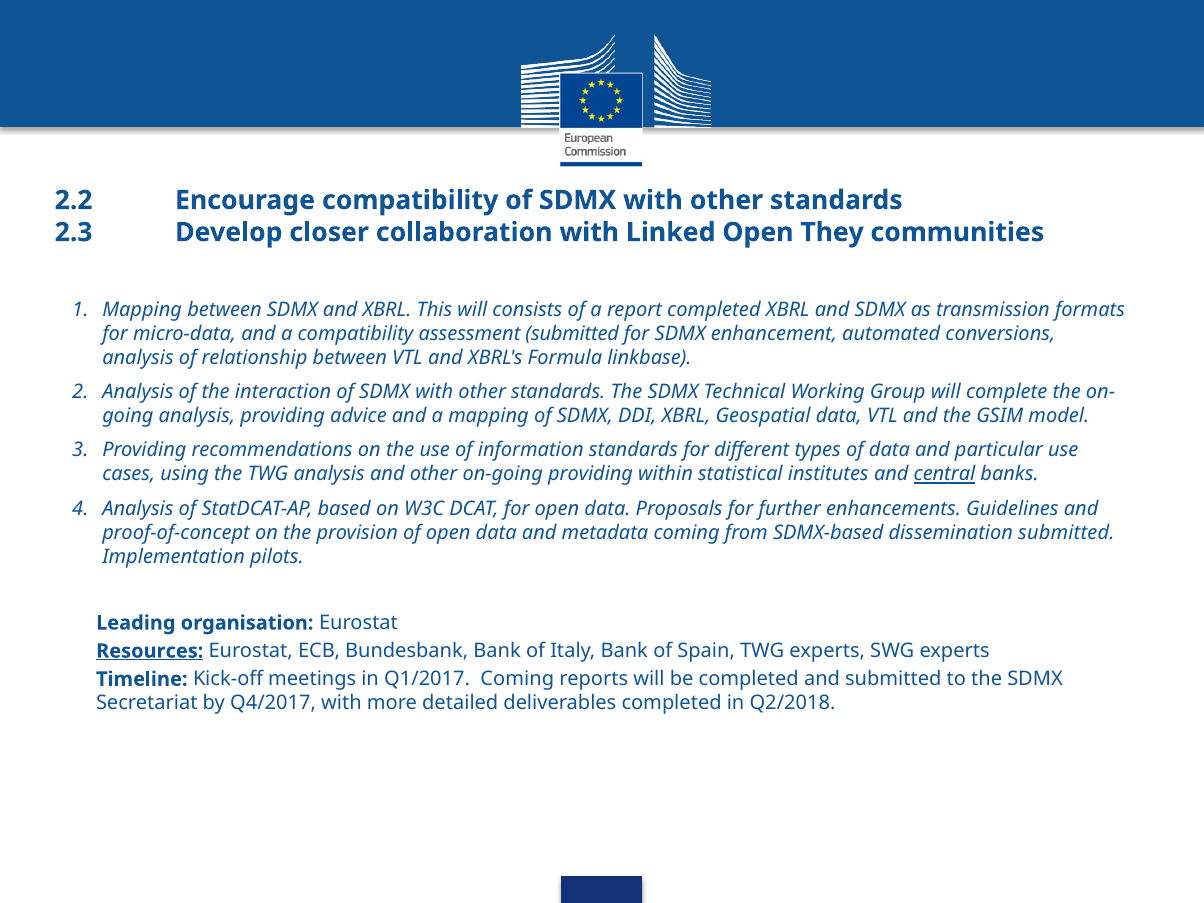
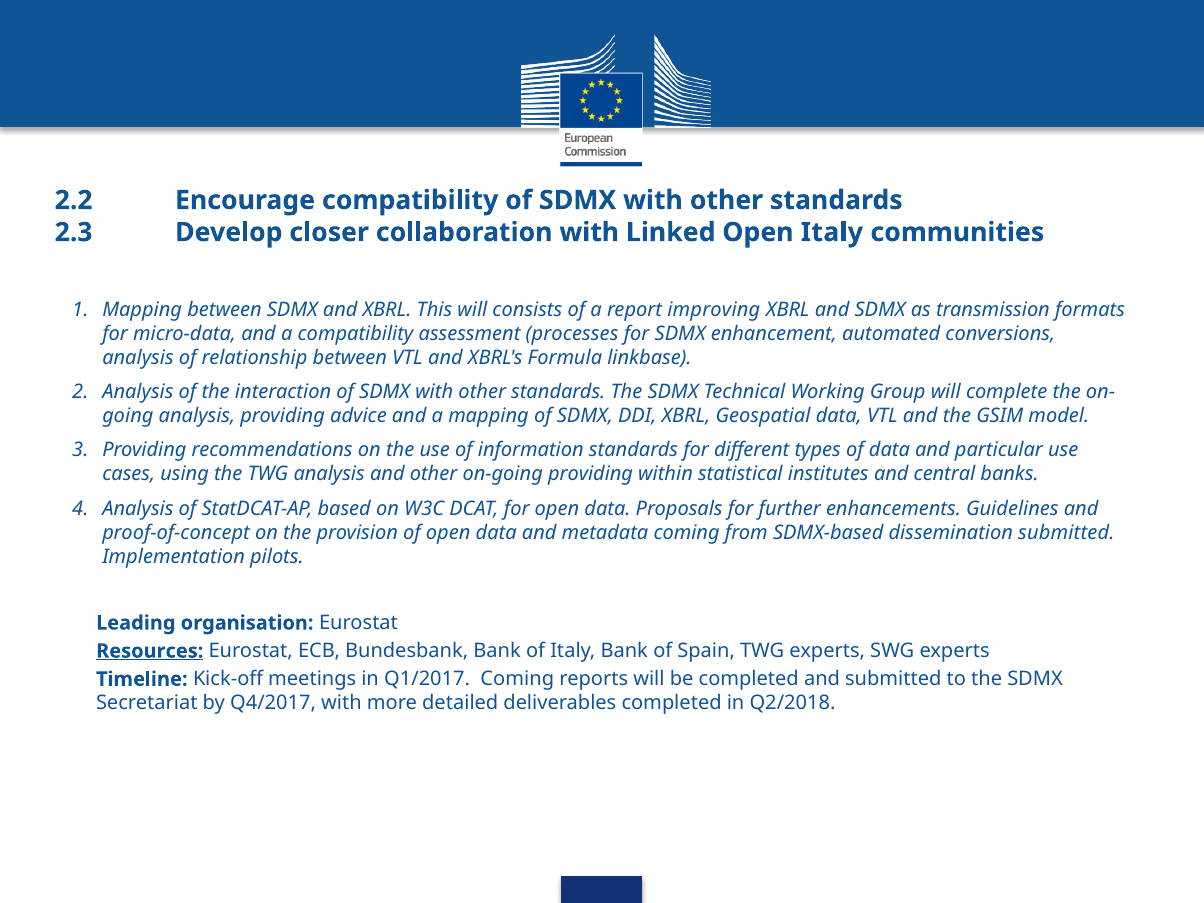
Open They: They -> Italy
report completed: completed -> improving
assessment submitted: submitted -> processes
central underline: present -> none
